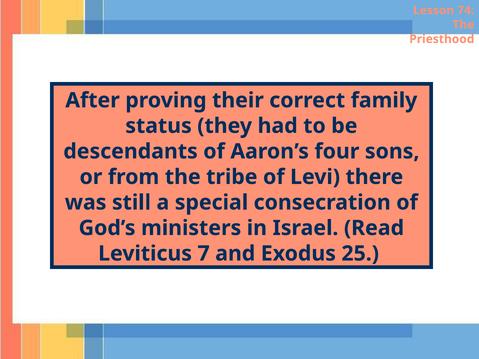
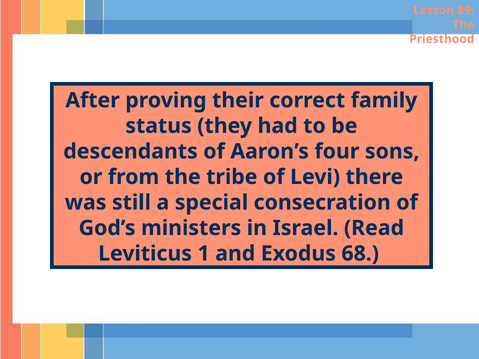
74: 74 -> 89
7: 7 -> 1
25: 25 -> 68
